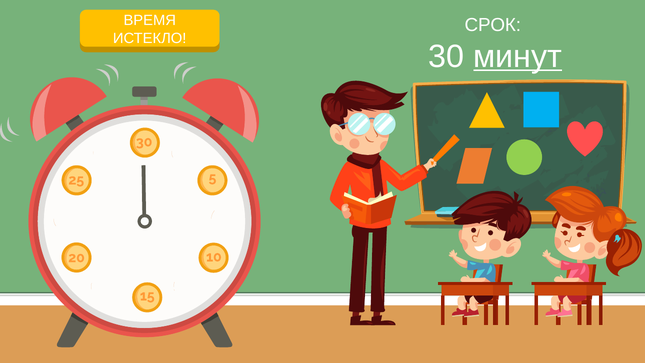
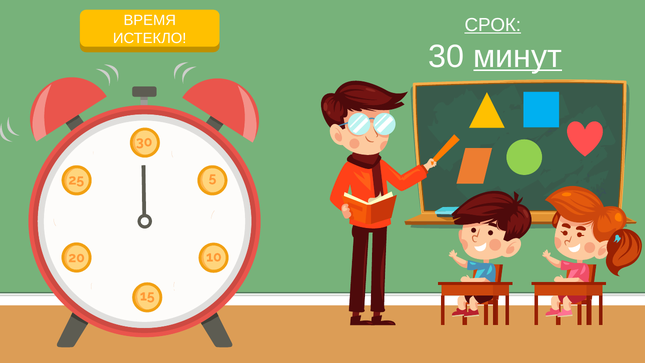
СРОК underline: none -> present
